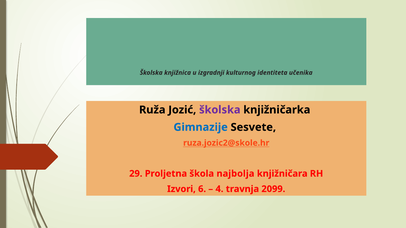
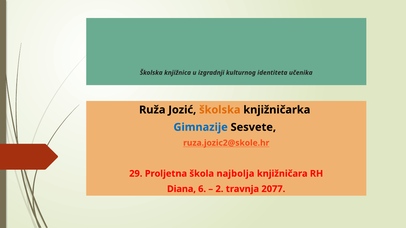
školska at (220, 110) colour: purple -> orange
Izvori: Izvori -> Diana
4: 4 -> 2
2099: 2099 -> 2077
